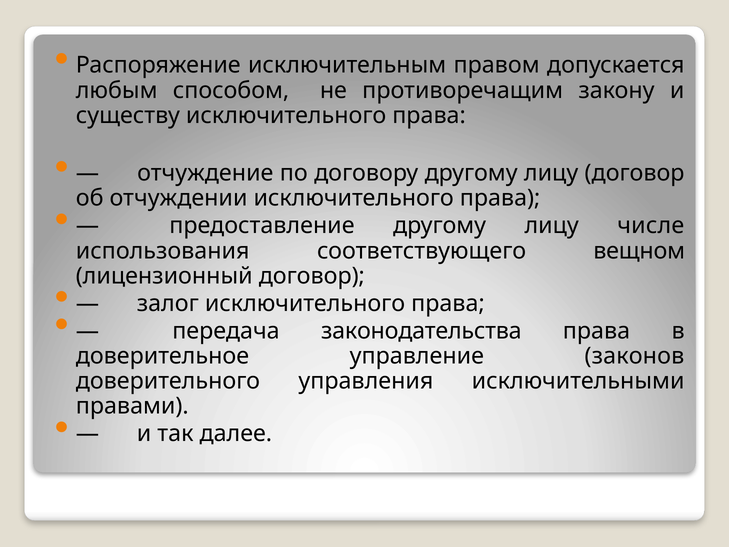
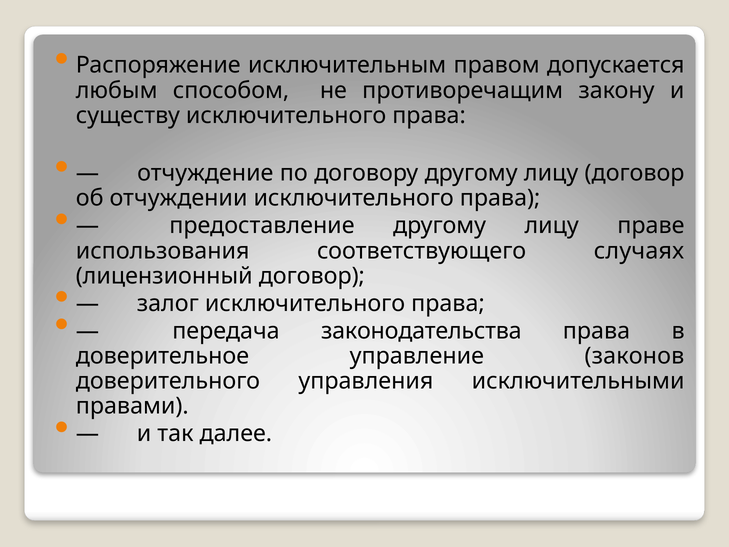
числе: числе -> праве
вещном: вещном -> случаях
